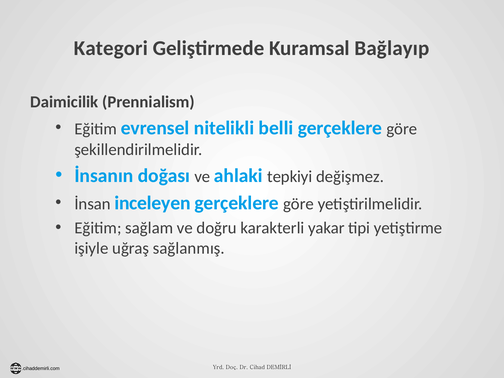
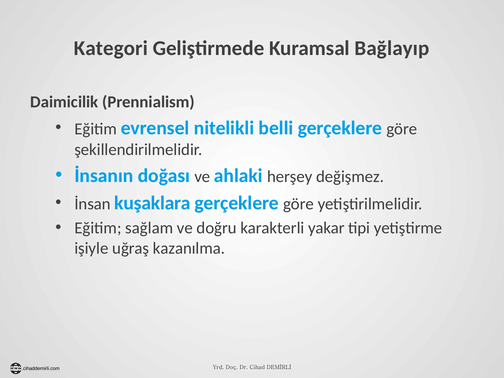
tepkiyi: tepkiyi -> herşey
inceleyen: inceleyen -> kuşaklara
sağlanmış: sağlanmış -> kazanılma
